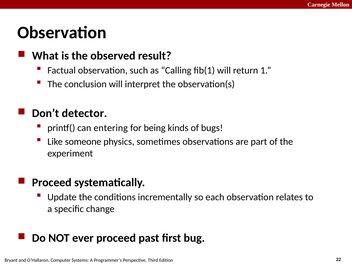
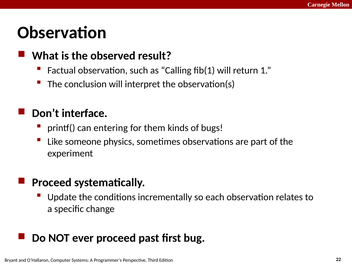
detector: detector -> interface
being: being -> them
